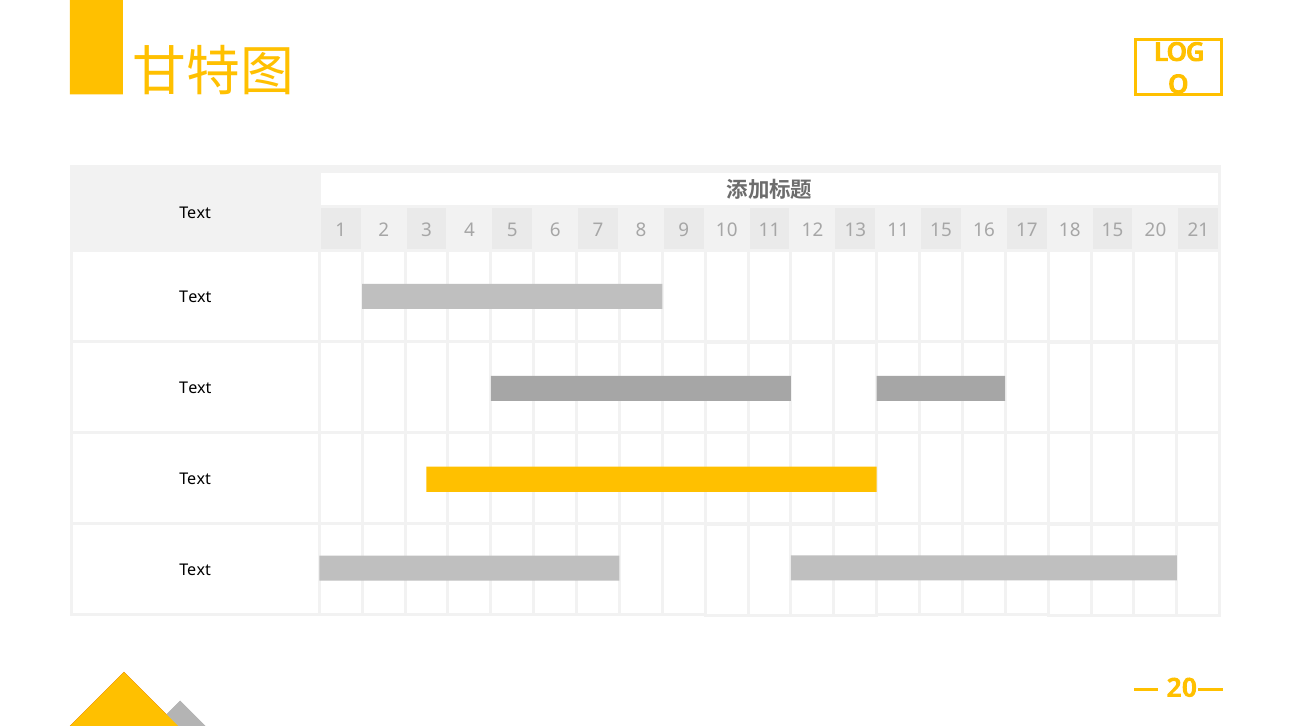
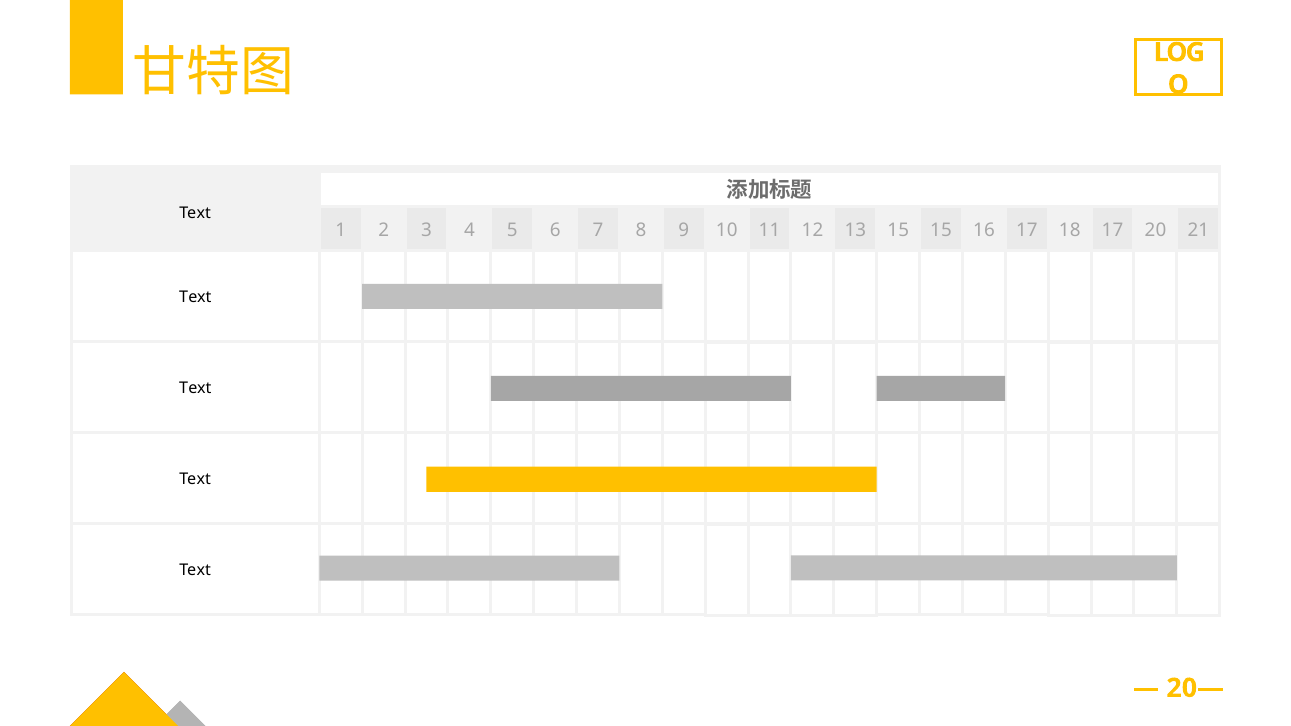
1 at (904, 230): 1 -> 5
5 at (1118, 230): 5 -> 7
